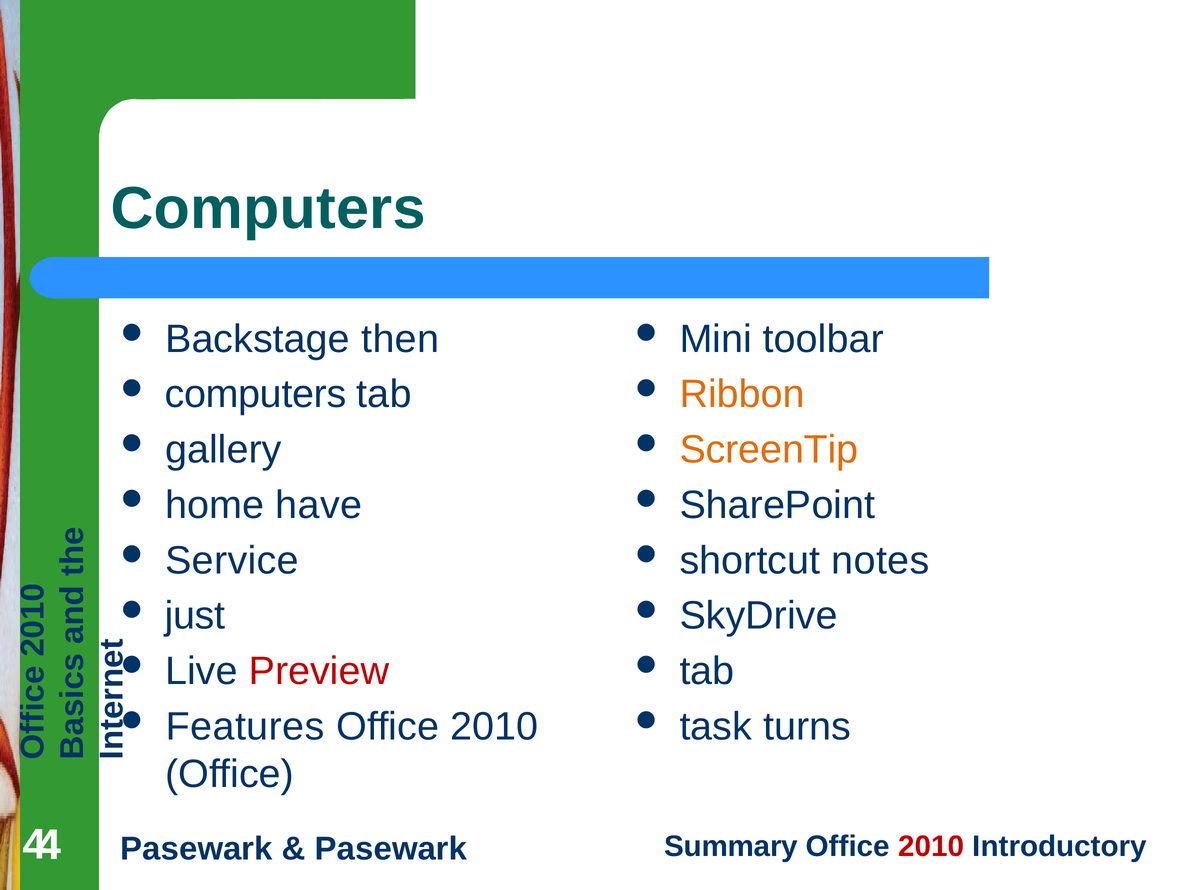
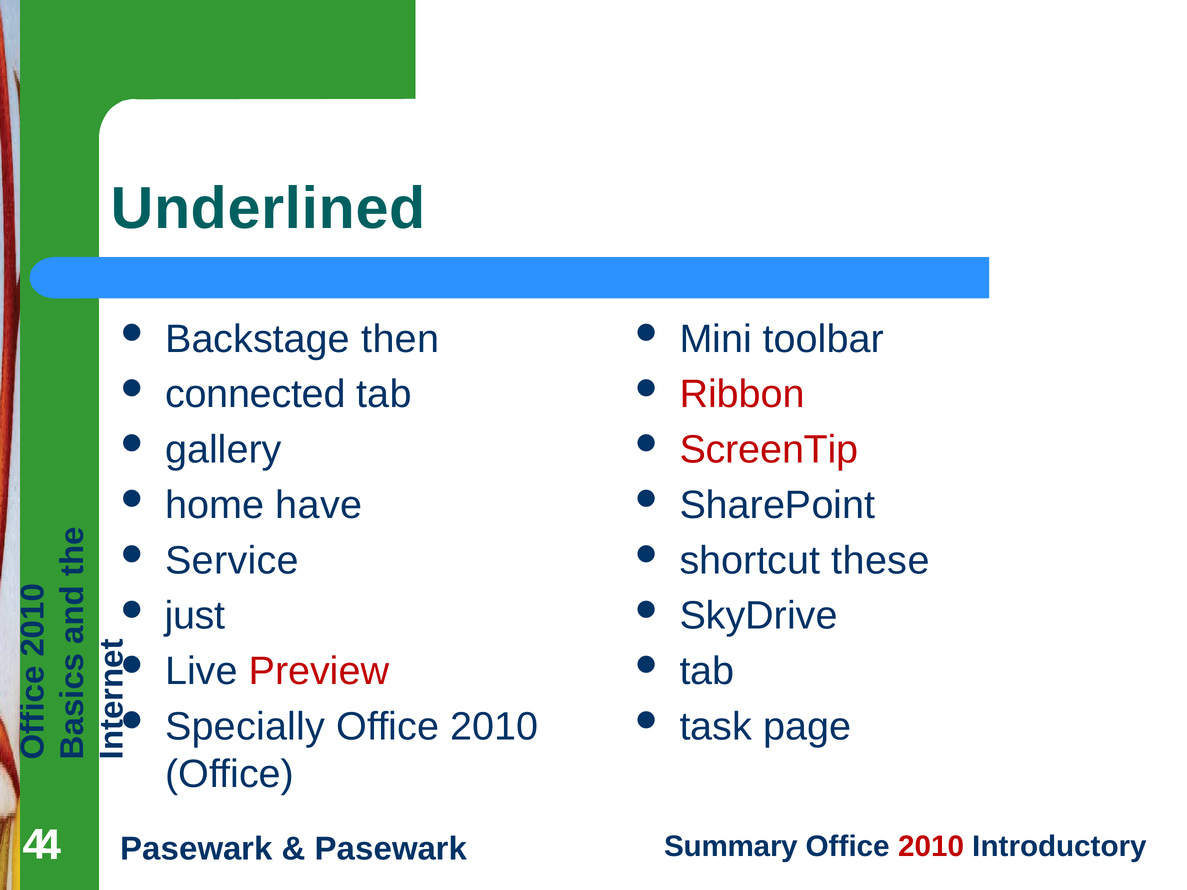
Computers at (268, 209): Computers -> Underlined
computers at (256, 394): computers -> connected
Ribbon colour: orange -> red
ScreenTip colour: orange -> red
notes: notes -> these
Features: Features -> Specially
turns: turns -> page
